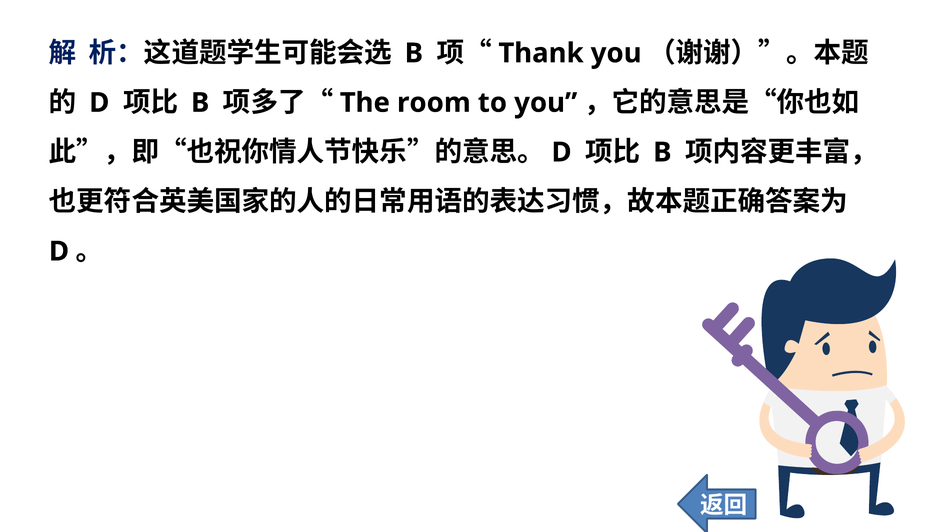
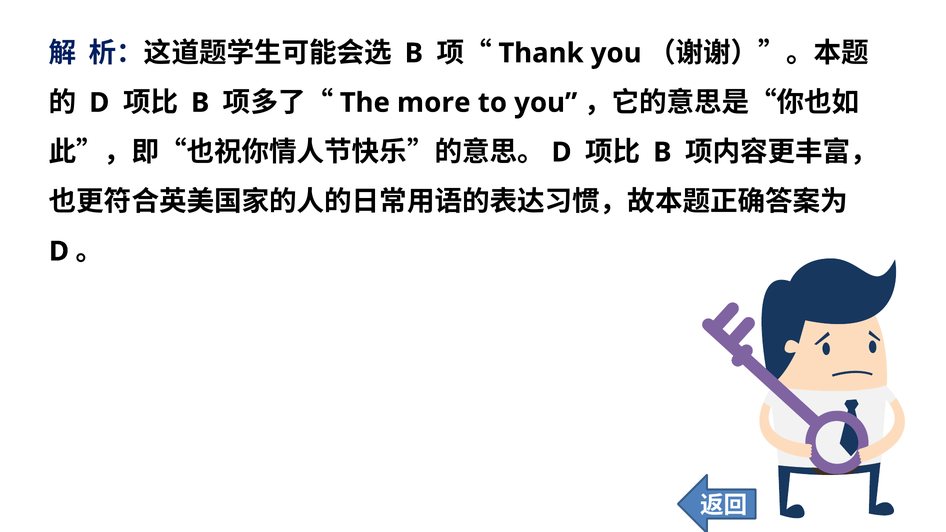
room: room -> more
